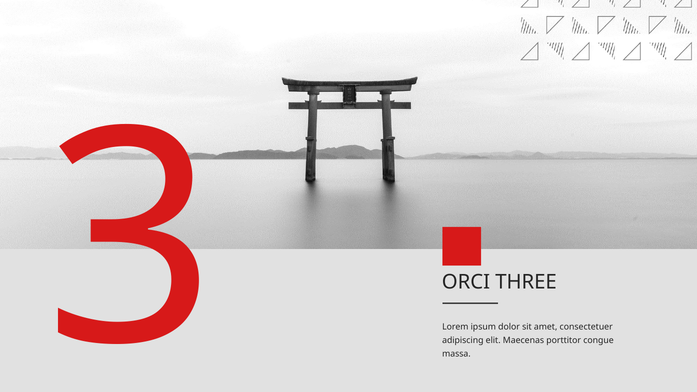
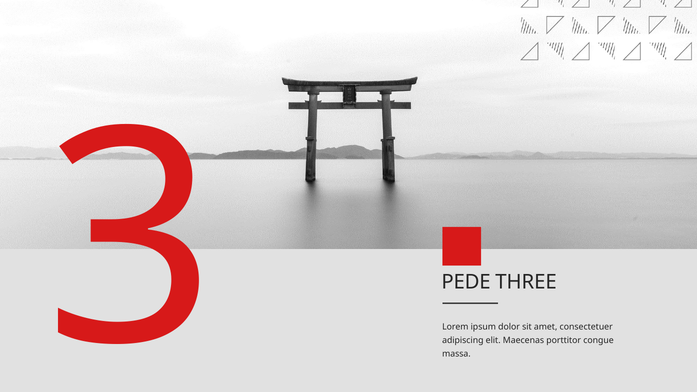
ORCI: ORCI -> PEDE
